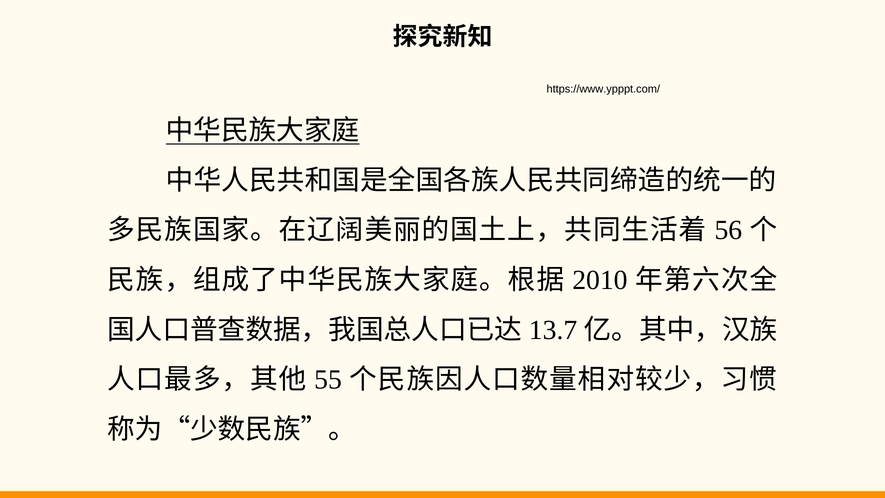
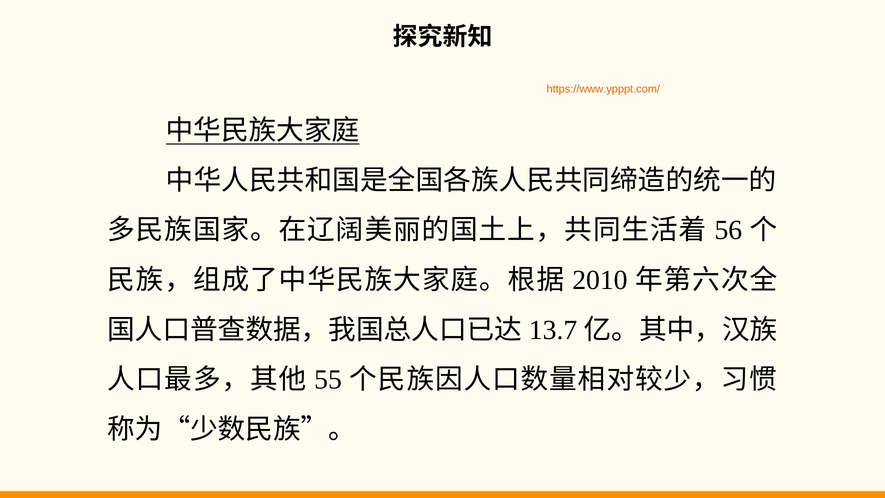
https://www.ypppt.com/ colour: black -> orange
